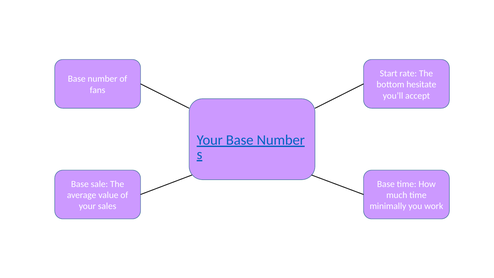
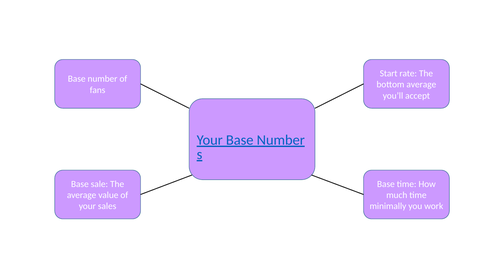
bottom hesitate: hesitate -> average
